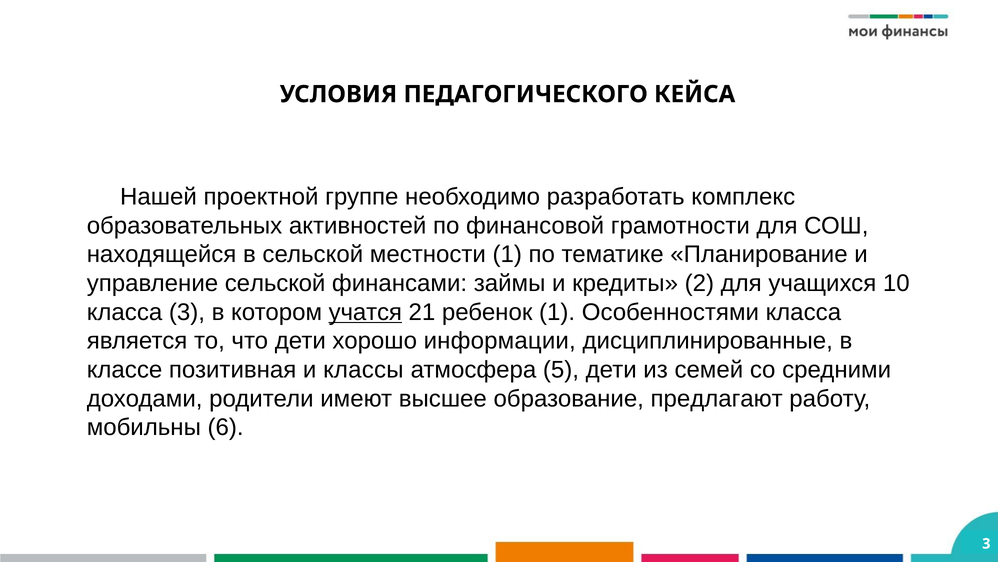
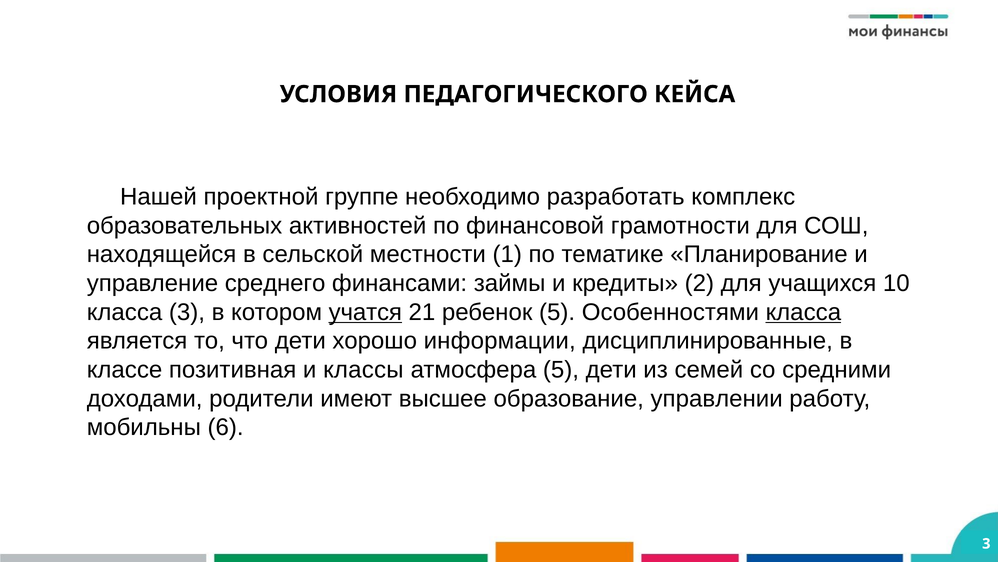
управление сельской: сельской -> среднего
ребенок 1: 1 -> 5
класса at (803, 312) underline: none -> present
предлагают: предлагают -> управлении
